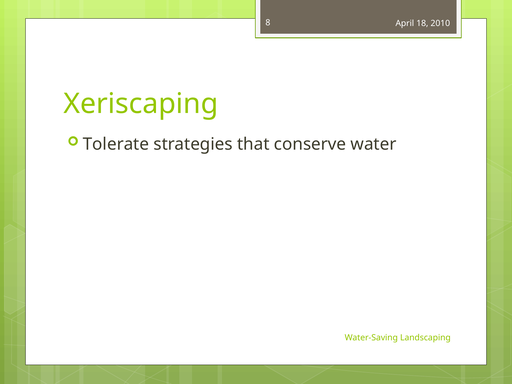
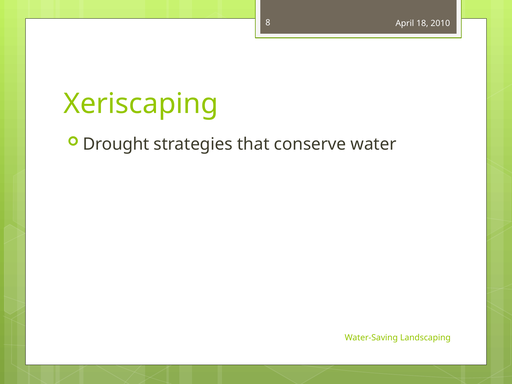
Tolerate: Tolerate -> Drought
